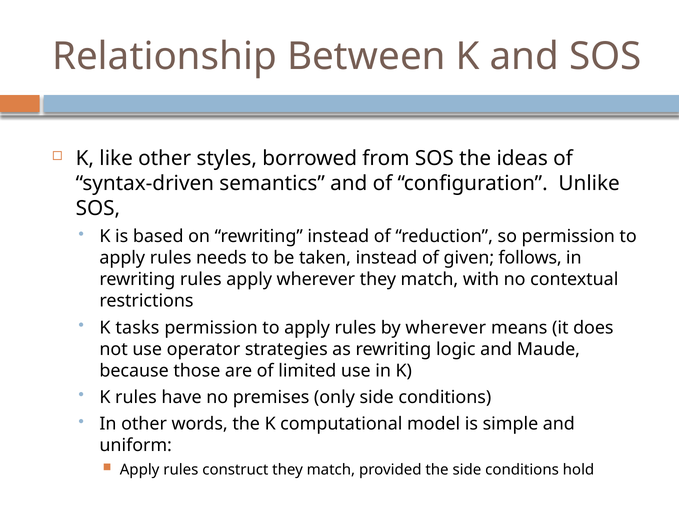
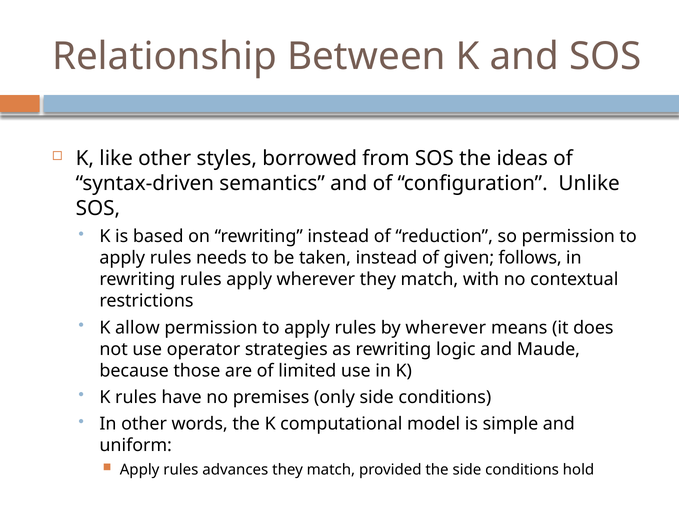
tasks: tasks -> allow
construct: construct -> advances
